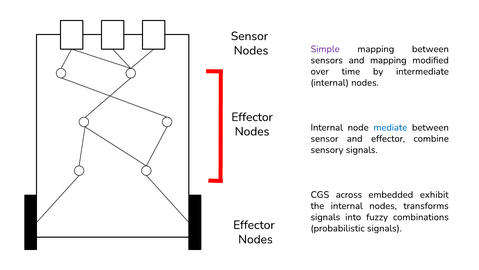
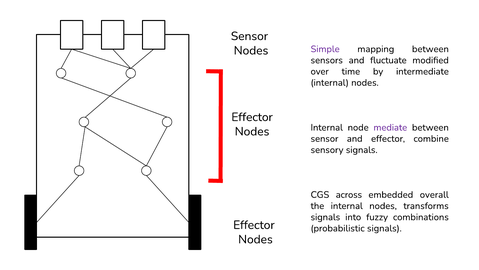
and mapping: mapping -> fluctuate
mediate colour: blue -> purple
exhibit: exhibit -> overall
